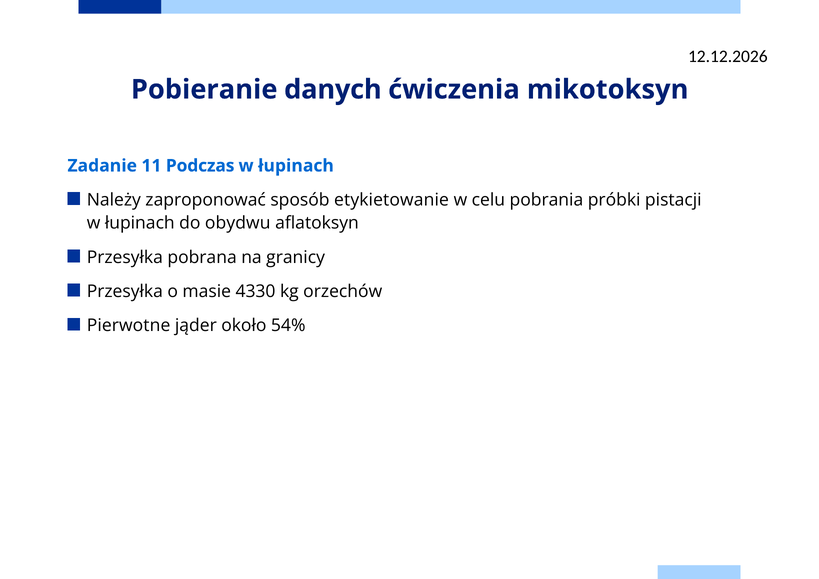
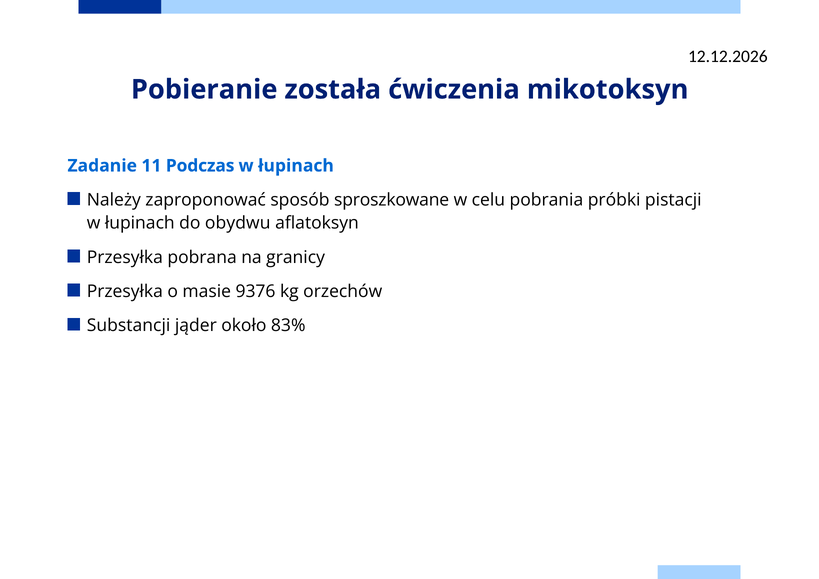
danych: danych -> została
etykietowanie: etykietowanie -> sproszkowane
4330: 4330 -> 9376
Pierwotne: Pierwotne -> Substancji
54%: 54% -> 83%
